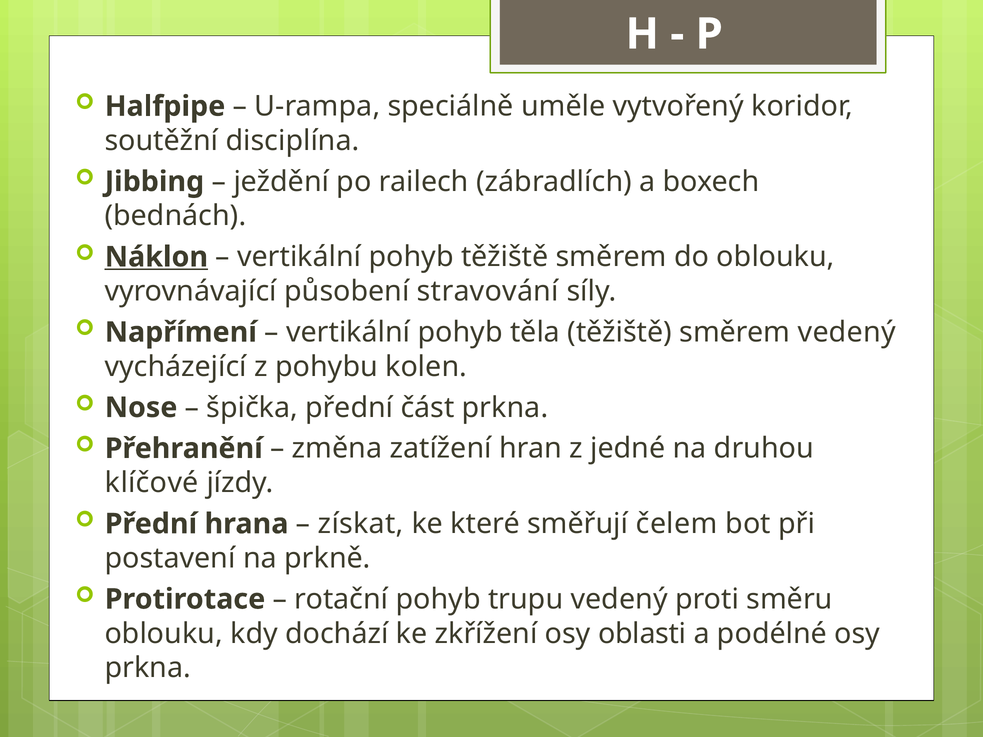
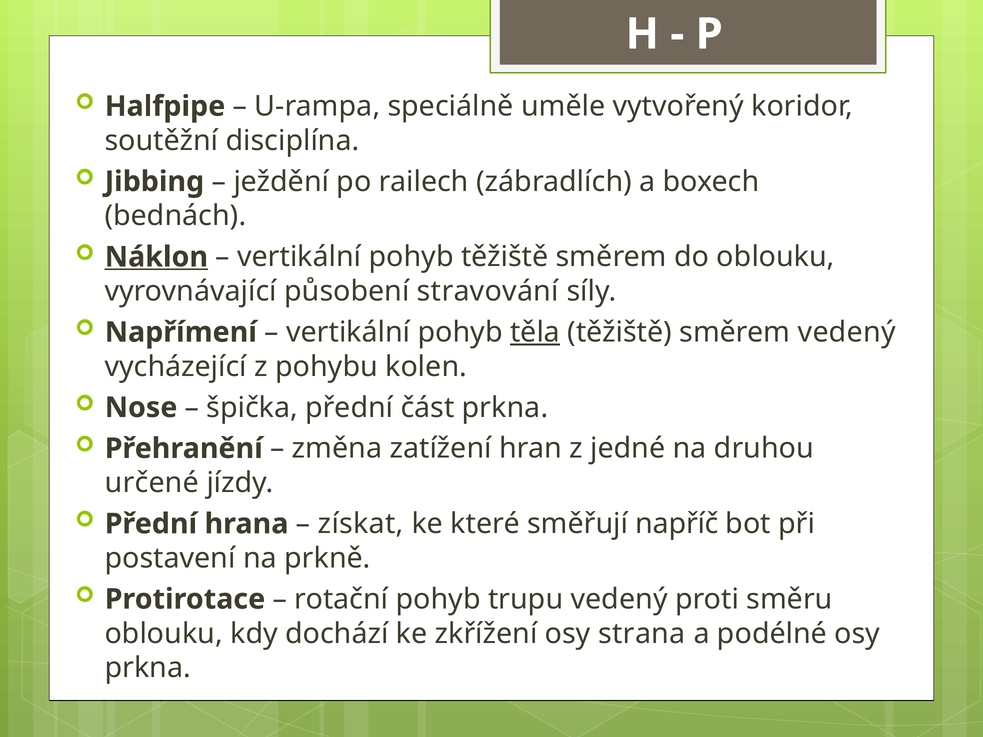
těla underline: none -> present
klíčové: klíčové -> určené
čelem: čelem -> napříč
oblasti: oblasti -> strana
